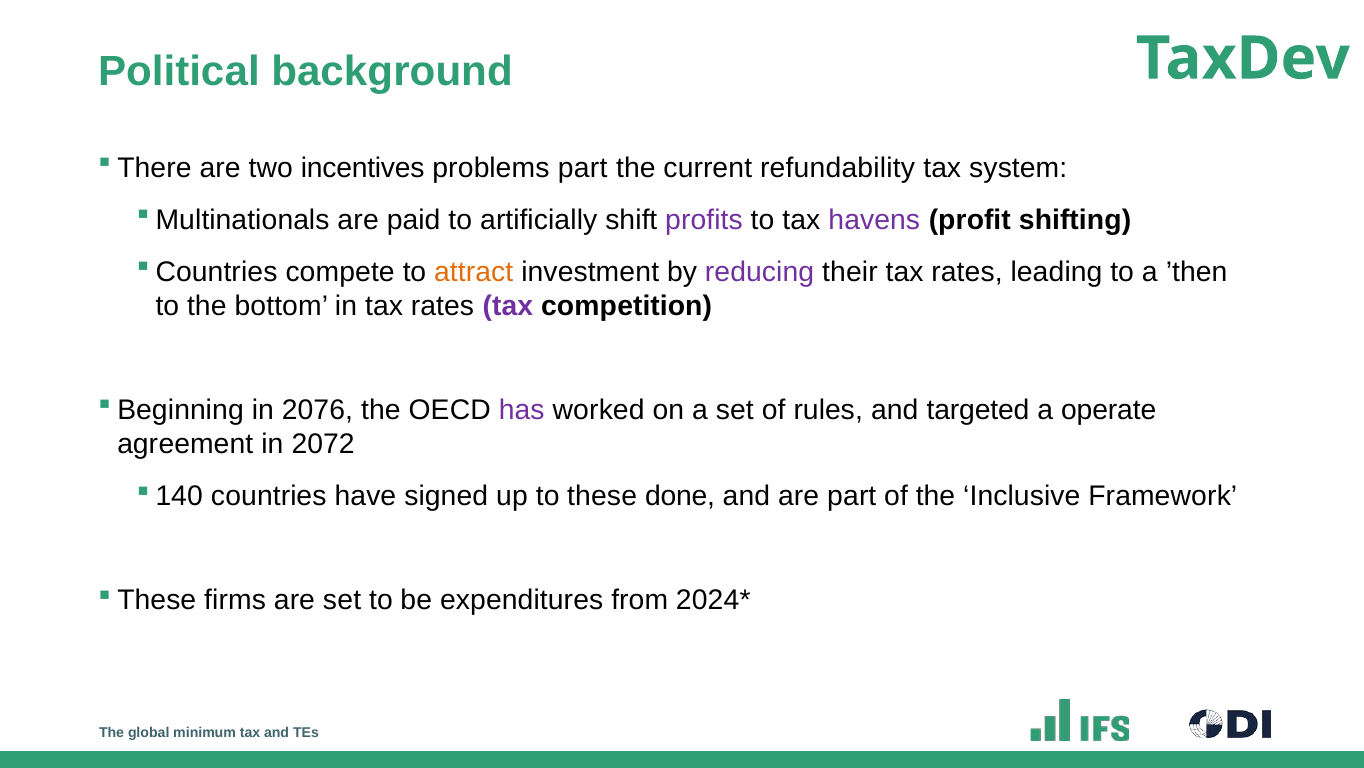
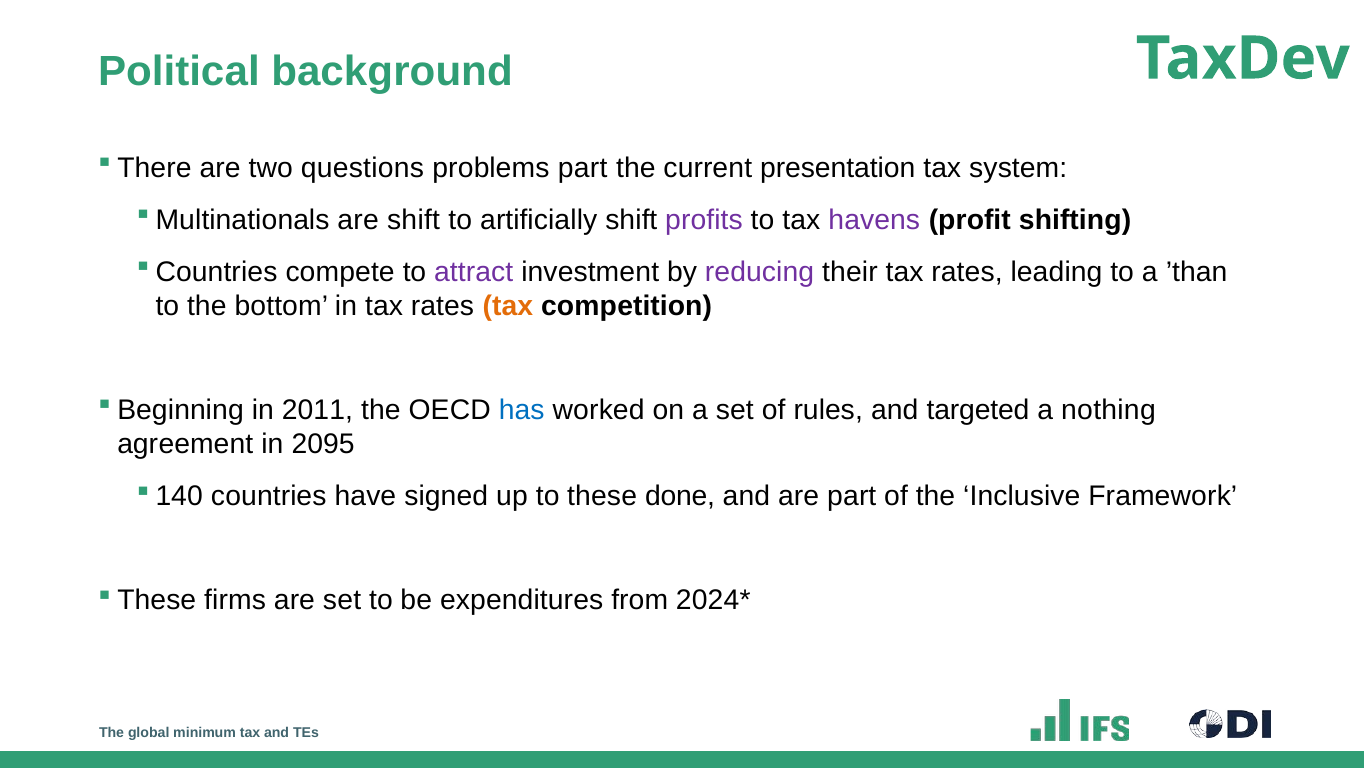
incentives: incentives -> questions
refundability: refundability -> presentation
are paid: paid -> shift
attract colour: orange -> purple
’then: ’then -> ’than
tax at (508, 306) colour: purple -> orange
2076: 2076 -> 2011
has colour: purple -> blue
operate: operate -> nothing
2072: 2072 -> 2095
